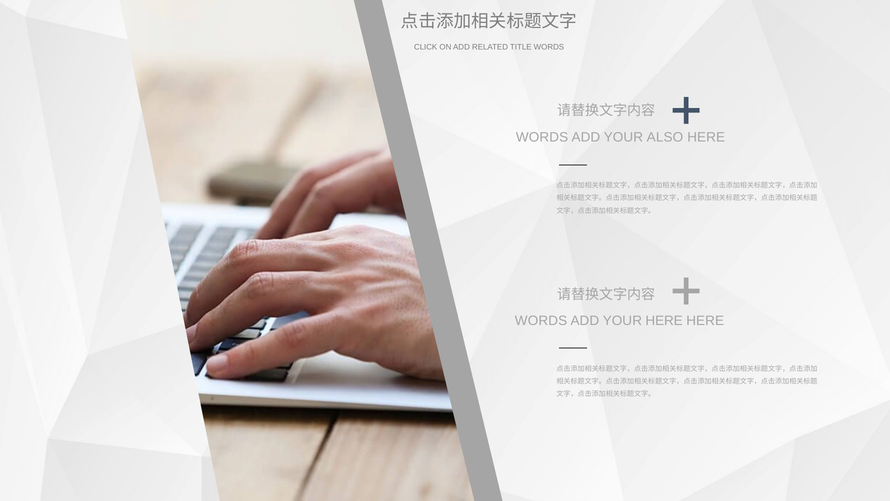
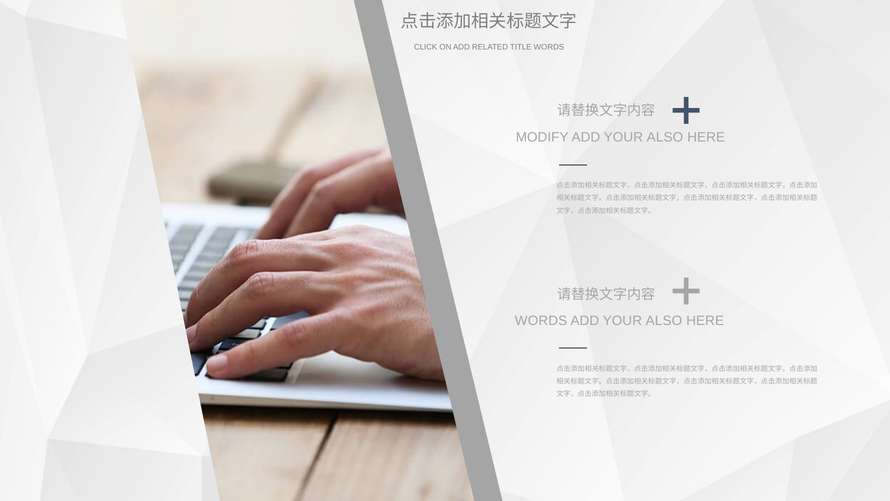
WORDS at (542, 137): WORDS -> MODIFY
HERE at (664, 320): HERE -> ALSO
